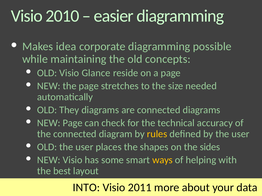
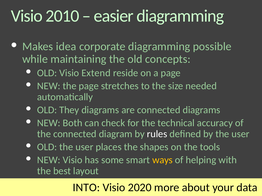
Glance: Glance -> Extend
NEW Page: Page -> Both
rules colour: yellow -> white
sides: sides -> tools
2011: 2011 -> 2020
